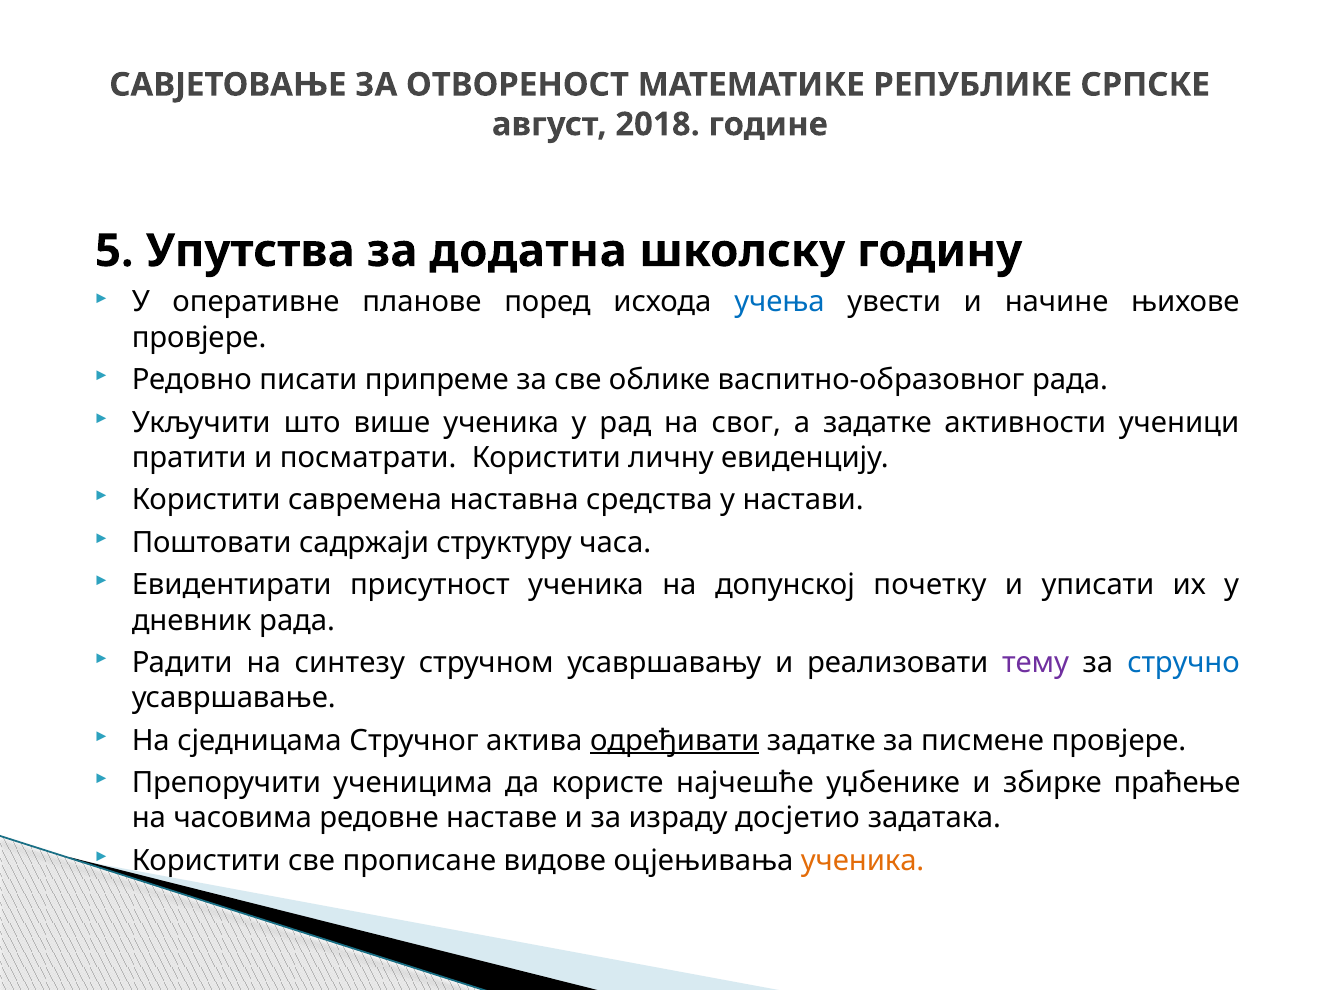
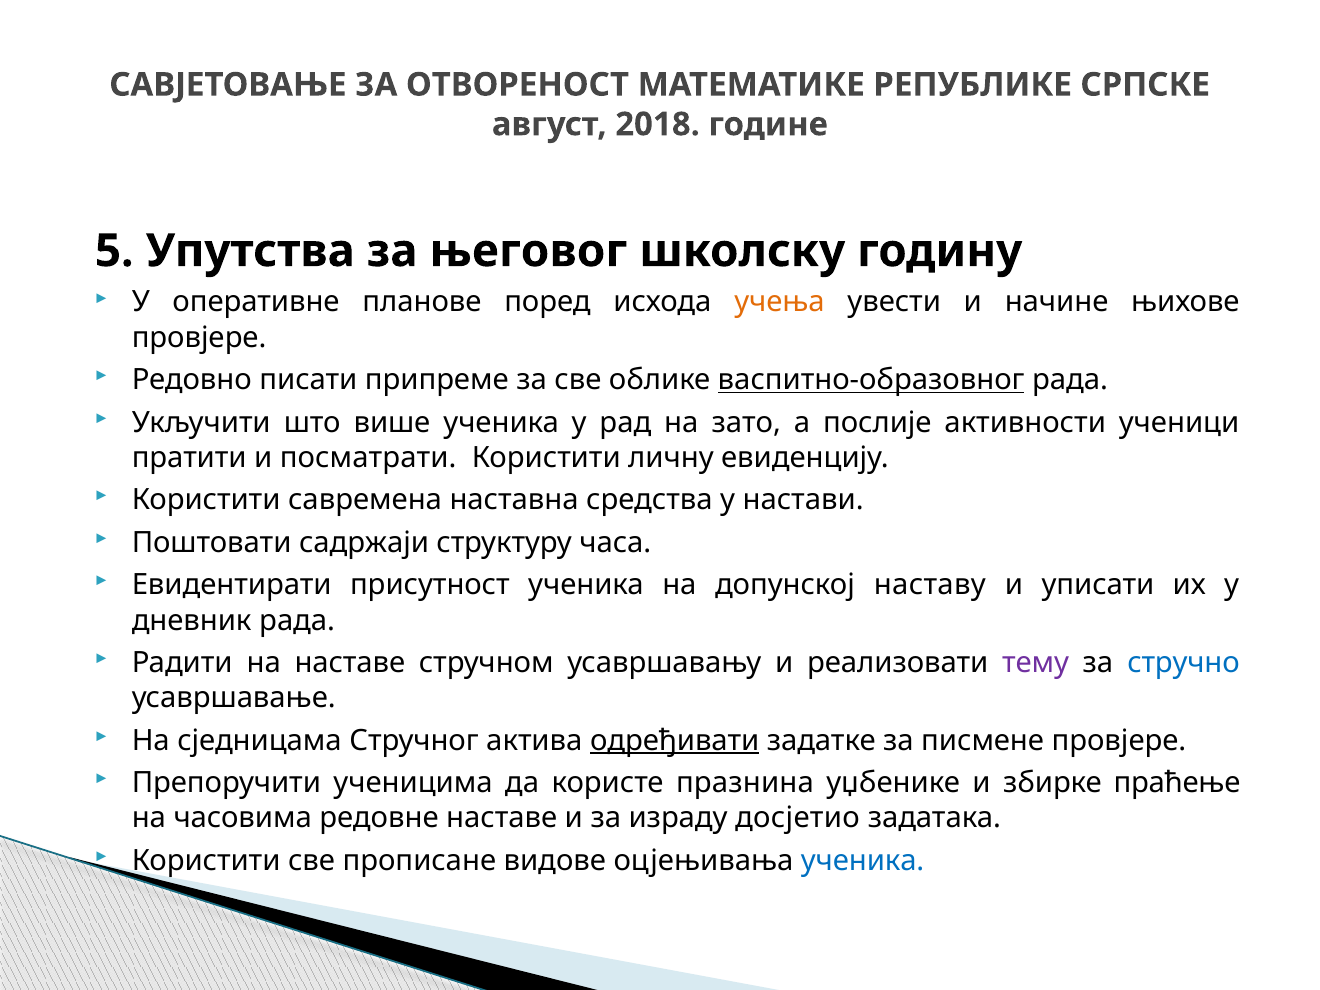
додатна: додатна -> његовог
учења colour: blue -> orange
васпитно-образовног underline: none -> present
свог: свог -> зато
а задатке: задатке -> послије
почетку: почетку -> наставу
на синтезу: синтезу -> наставе
најчешће: најчешће -> празнина
ученика at (863, 861) colour: orange -> blue
